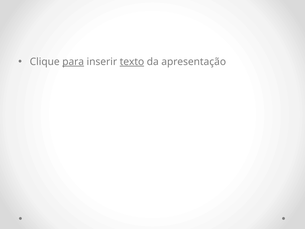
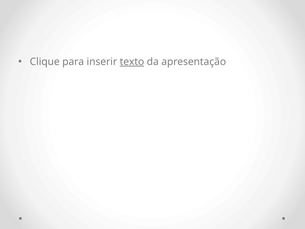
para underline: present -> none
